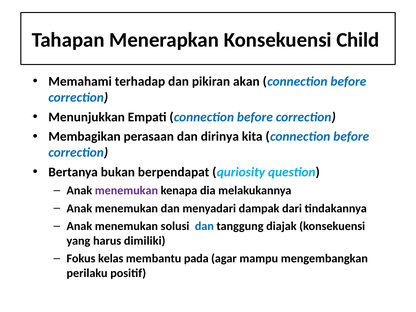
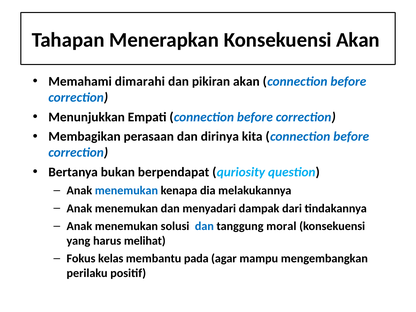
Konsekuensi Child: Child -> Akan
terhadap: terhadap -> dimarahi
menemukan at (126, 191) colour: purple -> blue
diajak: diajak -> moral
dimiliki: dimiliki -> melihat
